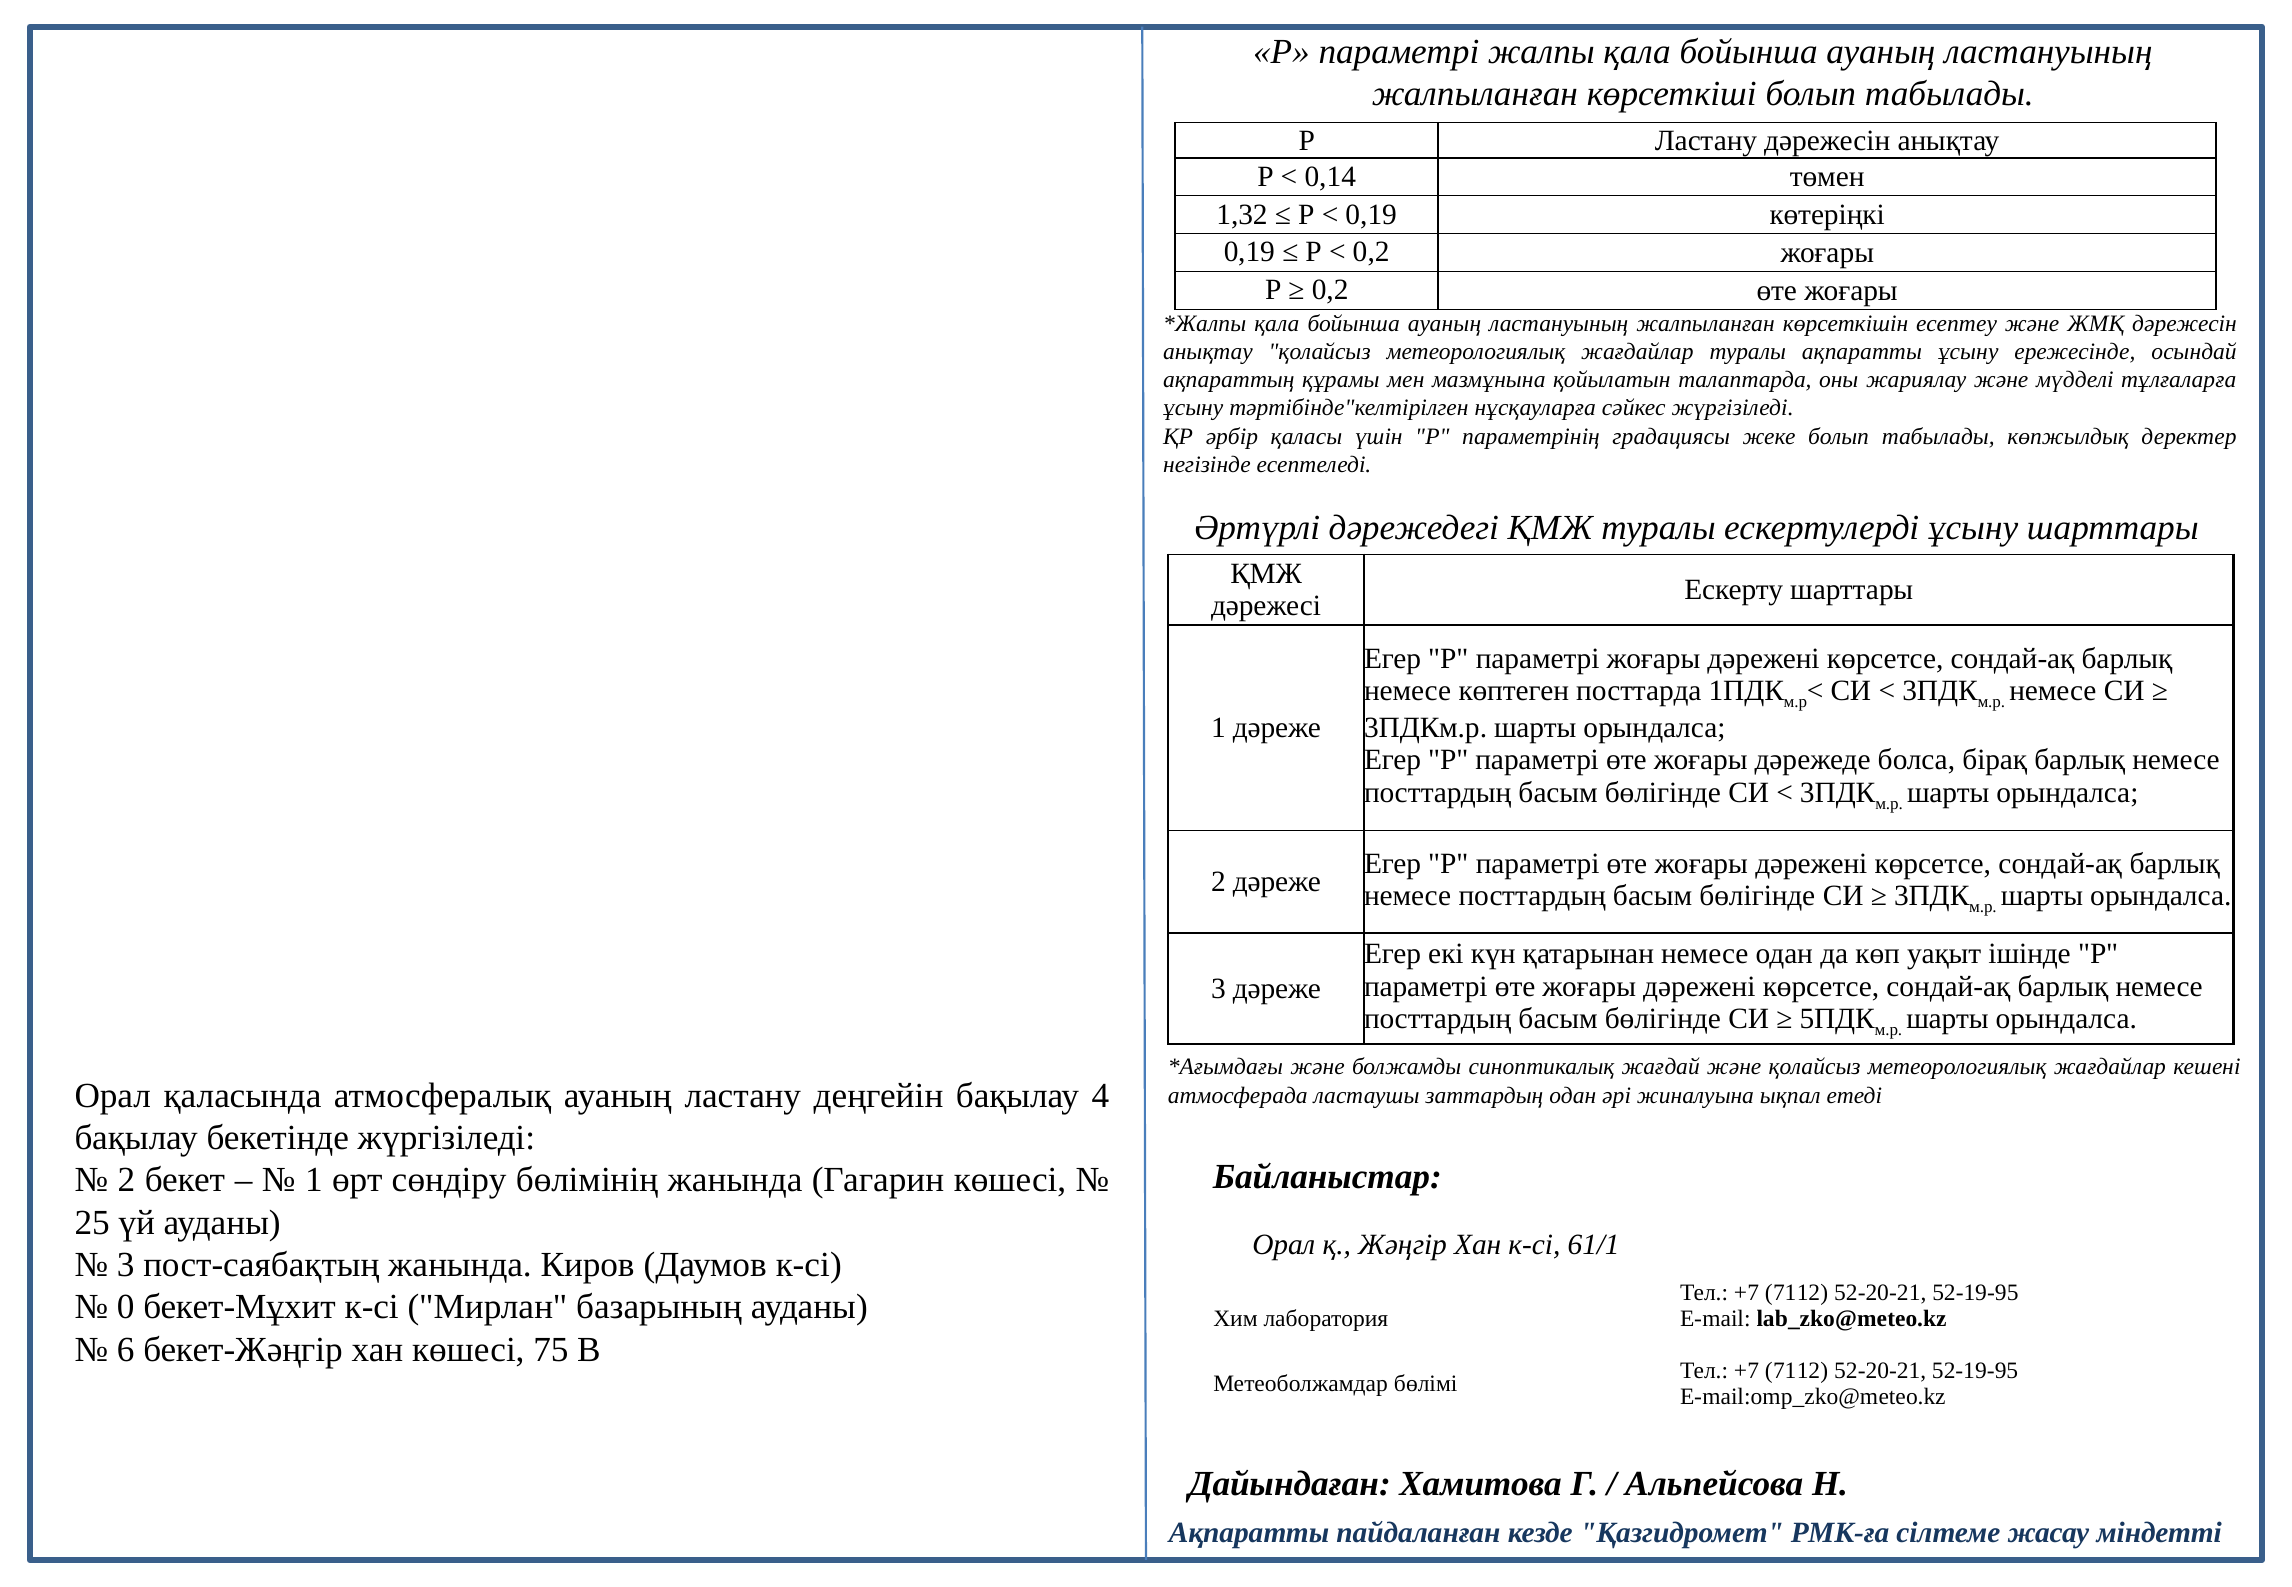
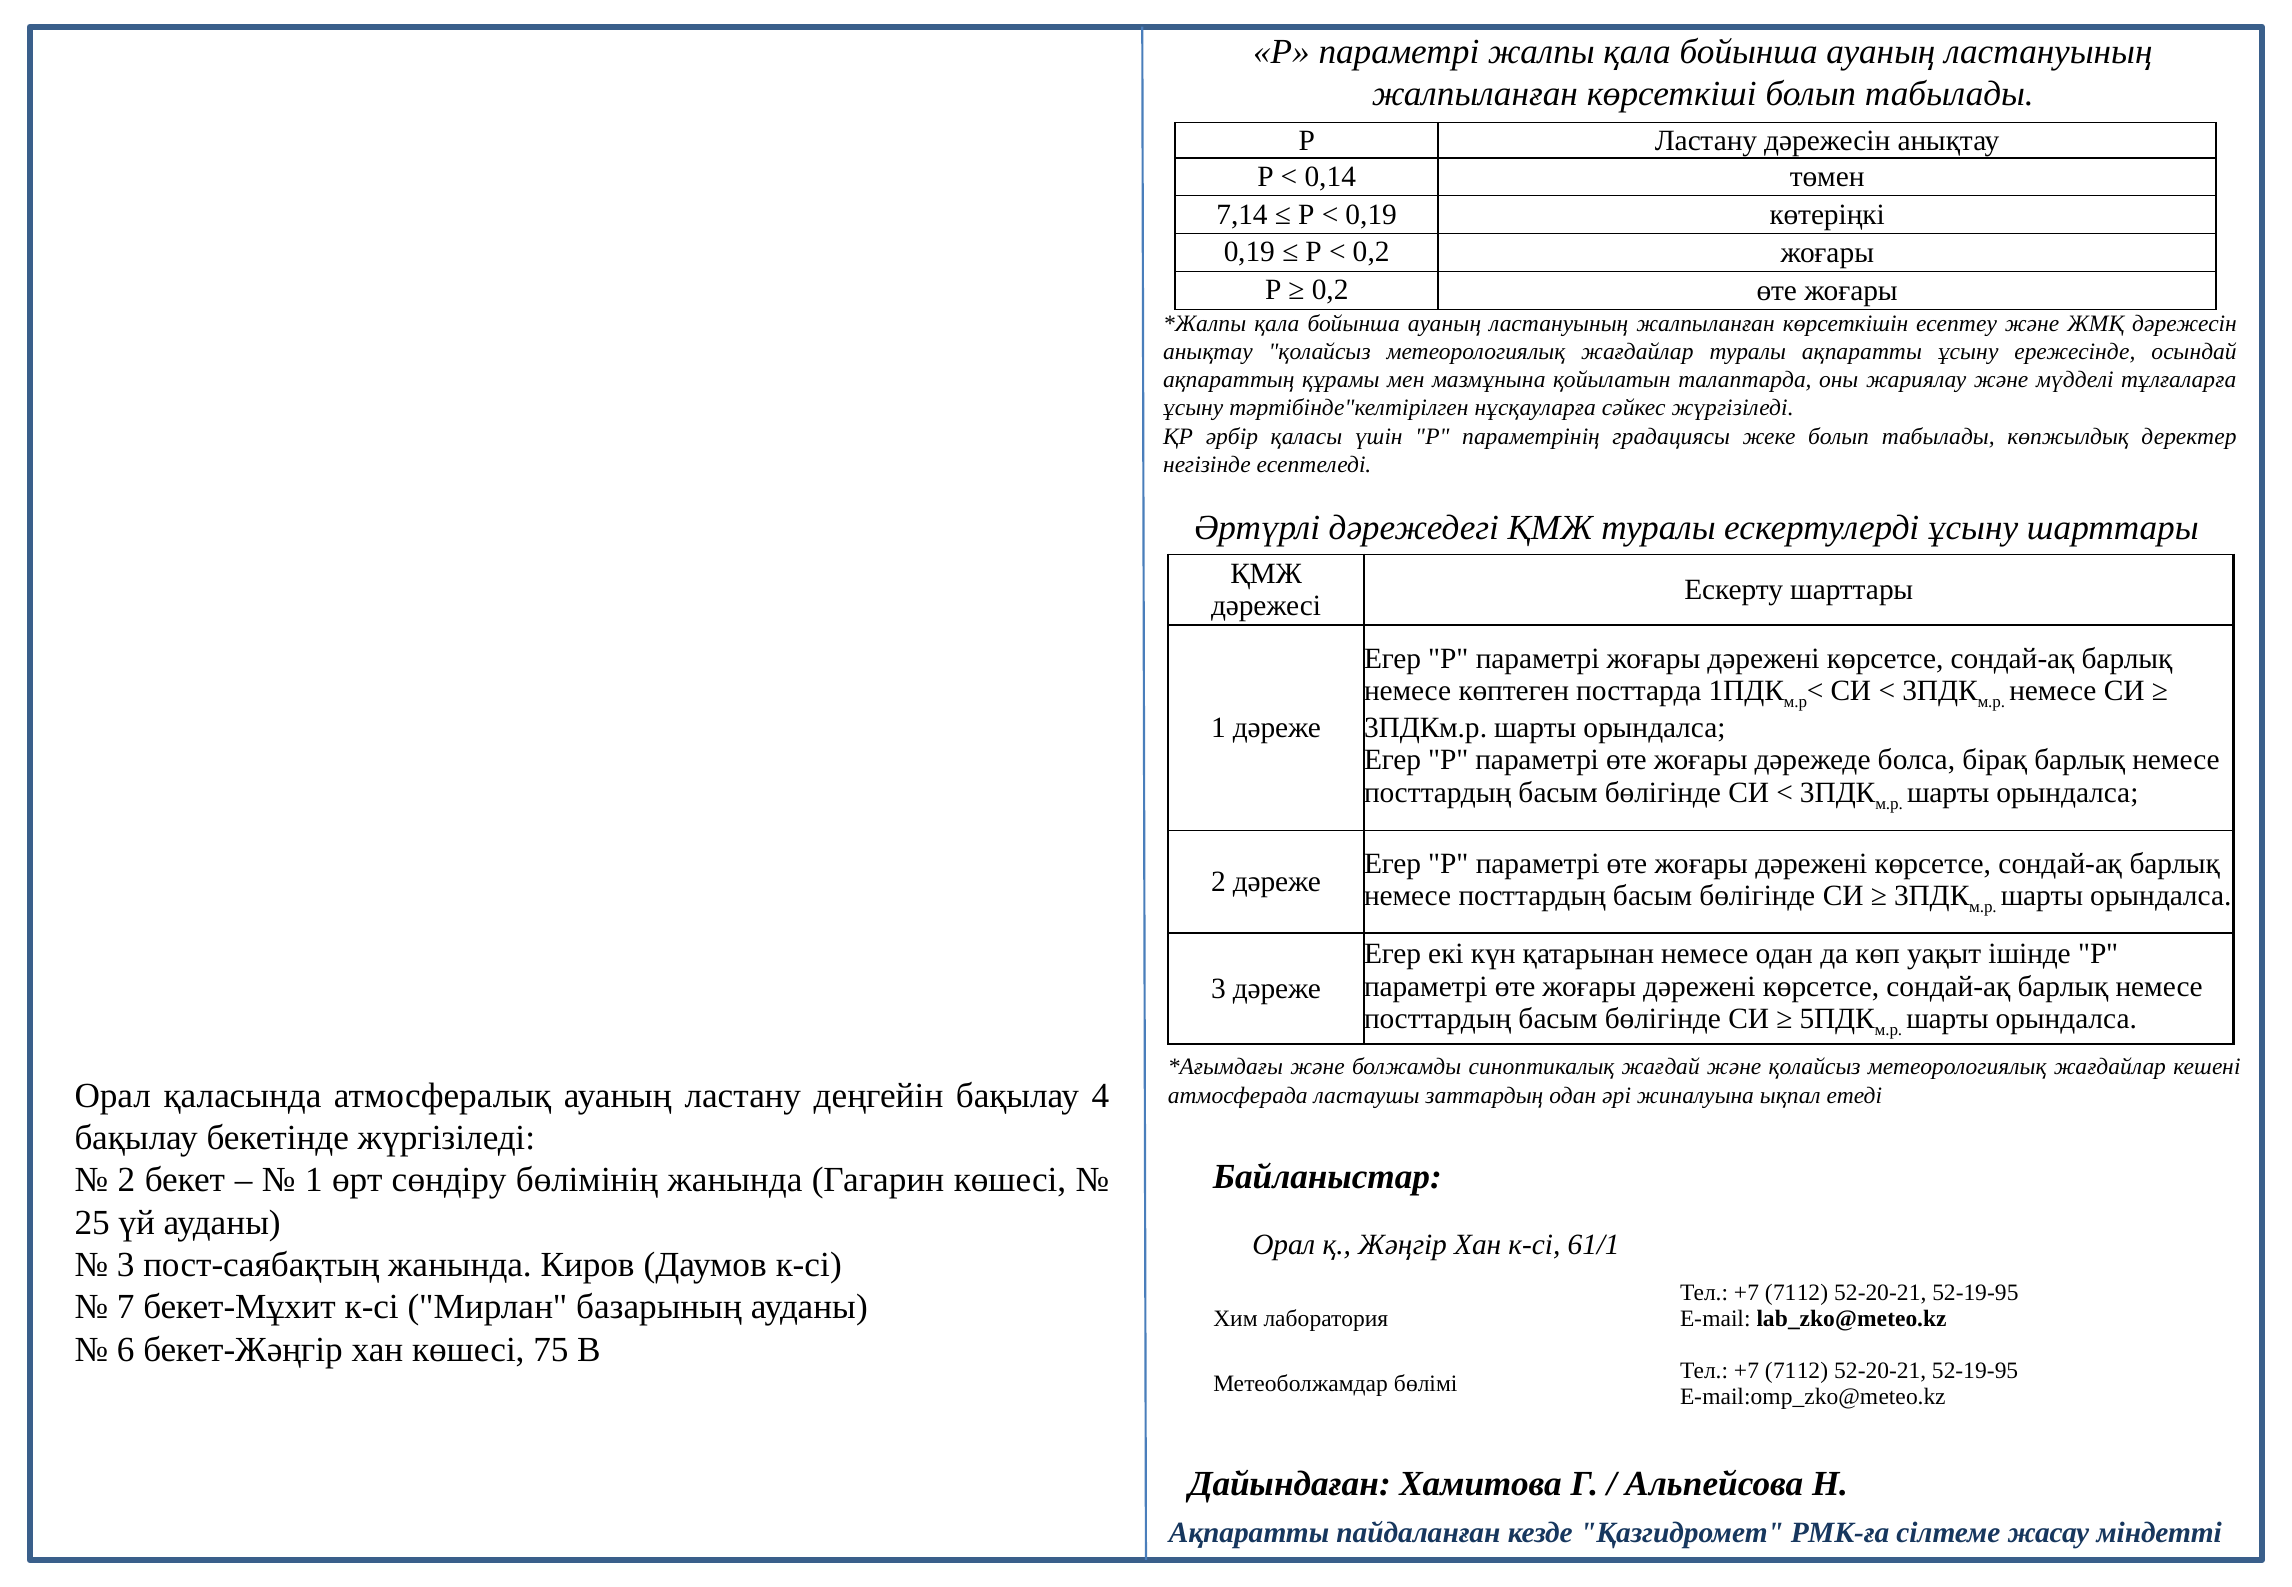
1,32: 1,32 -> 7,14
0: 0 -> 7
